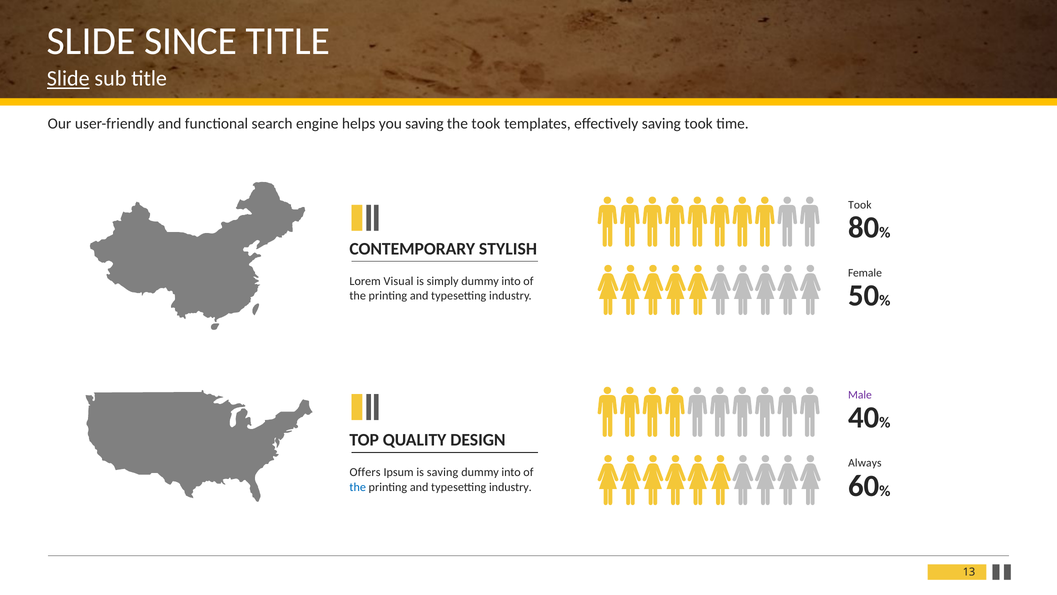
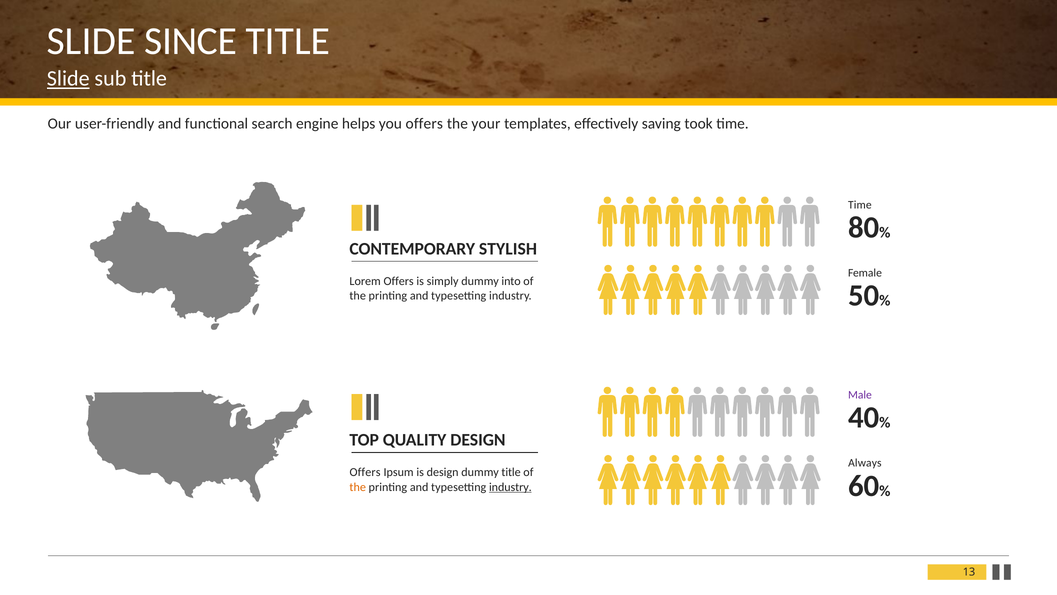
you saving: saving -> offers
the took: took -> your
Took at (860, 205): Took -> Time
Lorem Visual: Visual -> Offers
is saving: saving -> design
into at (511, 472): into -> title
the at (358, 487) colour: blue -> orange
industry at (510, 487) underline: none -> present
